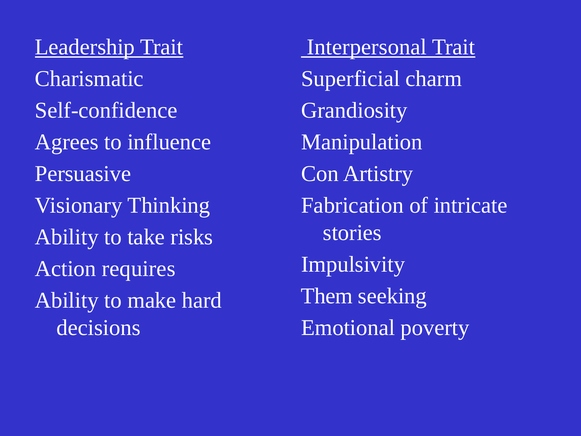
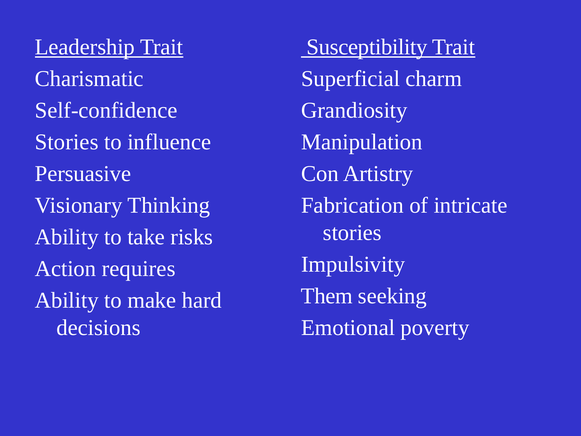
Interpersonal: Interpersonal -> Susceptibility
Agrees at (67, 142): Agrees -> Stories
